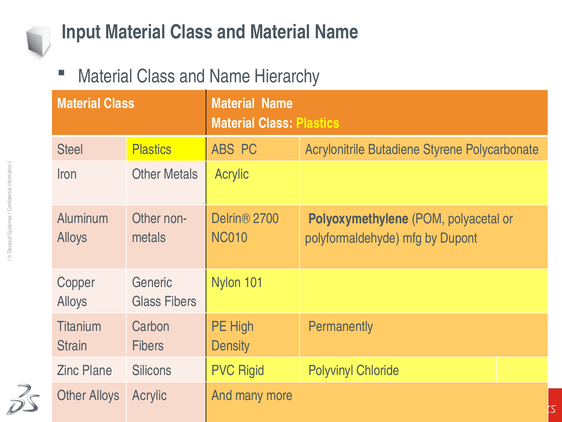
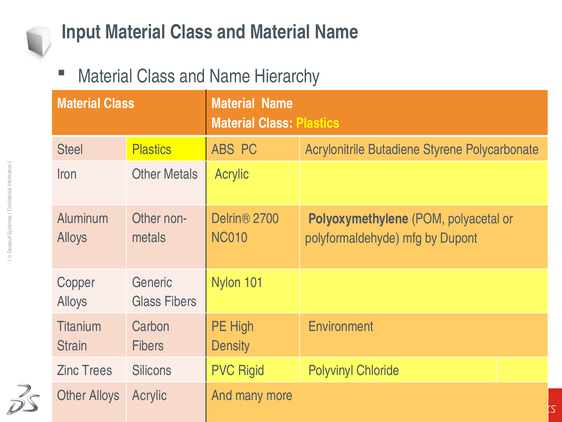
Permanently: Permanently -> Environment
Plane: Plane -> Trees
